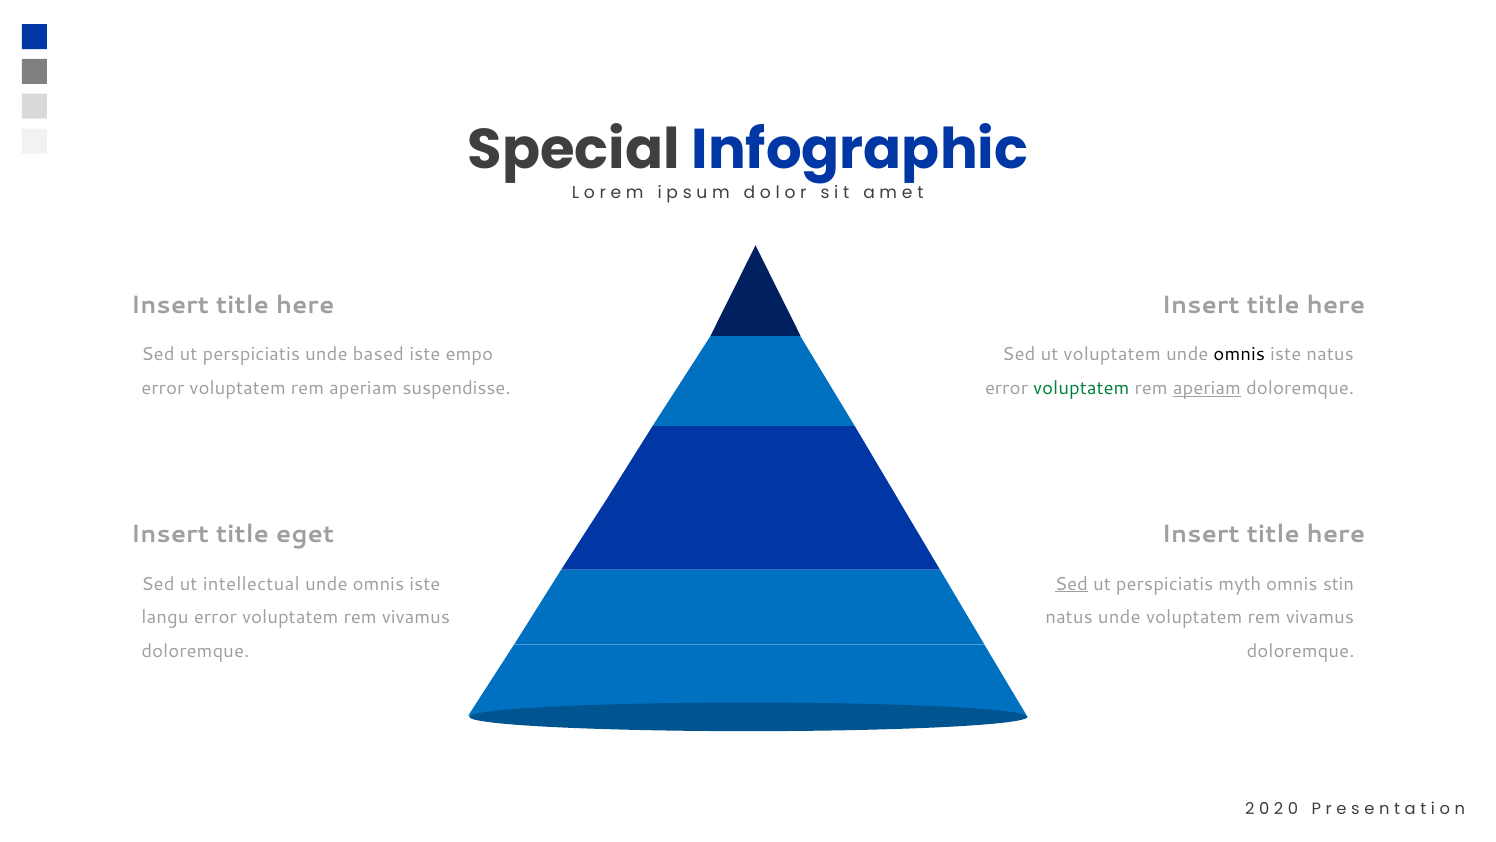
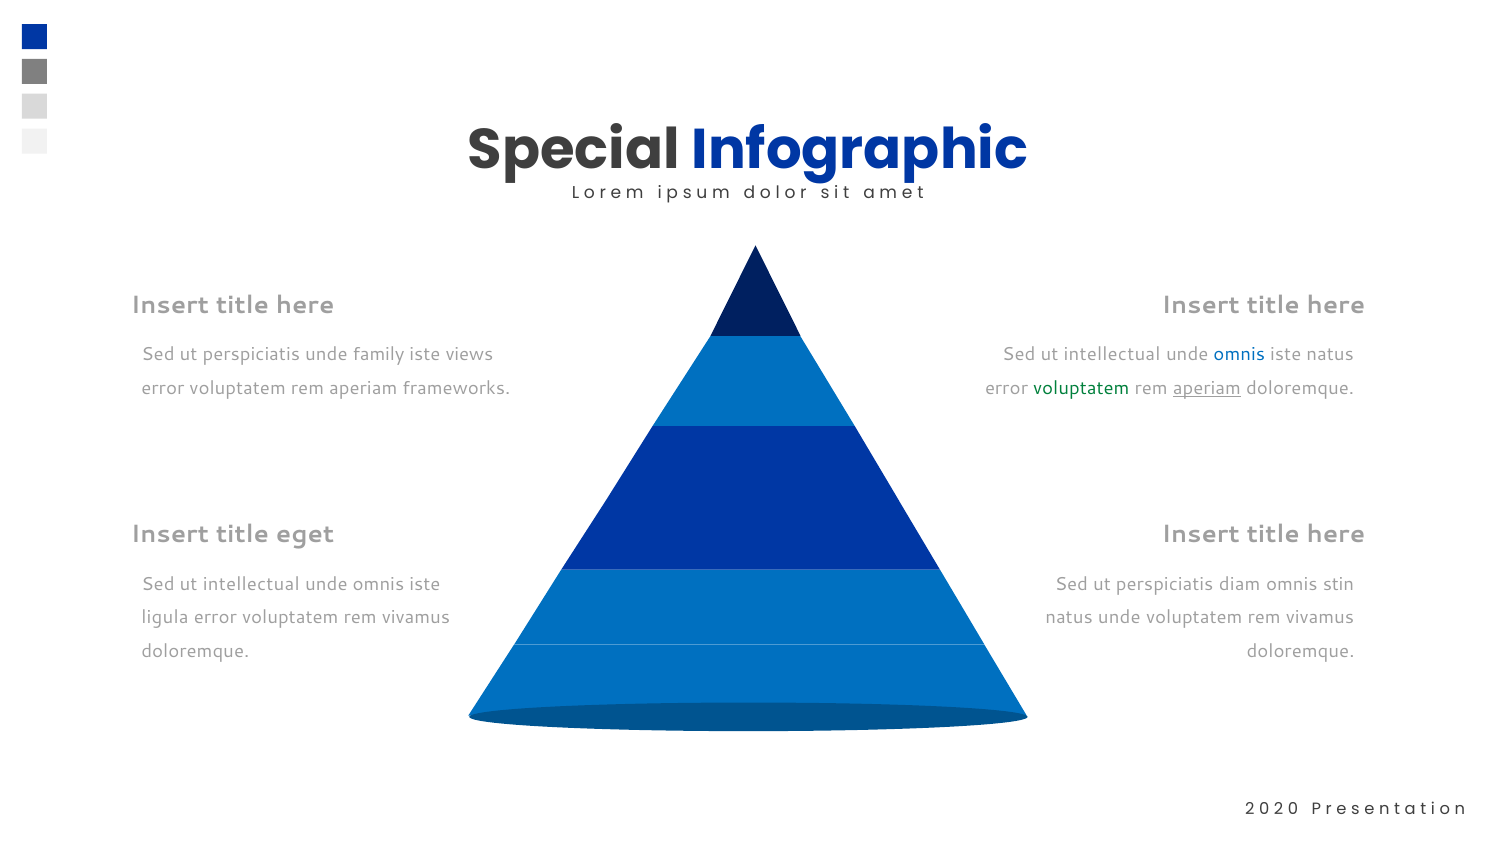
based: based -> family
empo: empo -> views
voluptatem at (1112, 354): voluptatem -> intellectual
omnis at (1239, 354) colour: black -> blue
suspendisse: suspendisse -> frameworks
Sed at (1071, 583) underline: present -> none
myth: myth -> diam
langu: langu -> ligula
